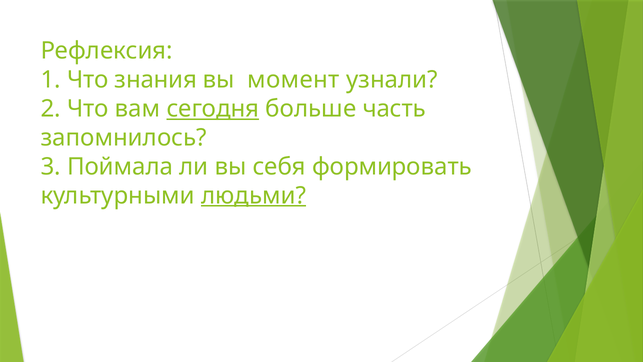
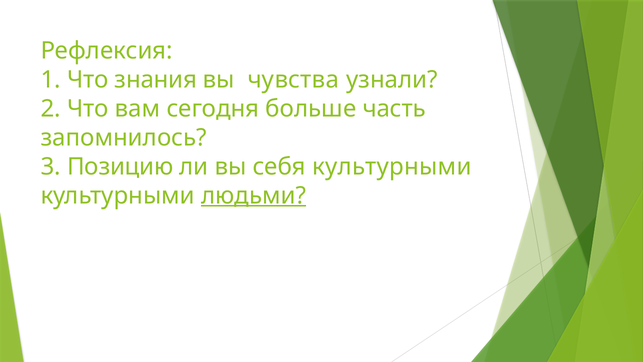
момент: момент -> чувства
сегодня underline: present -> none
Поймала: Поймала -> Позицию
себя формировать: формировать -> культурными
